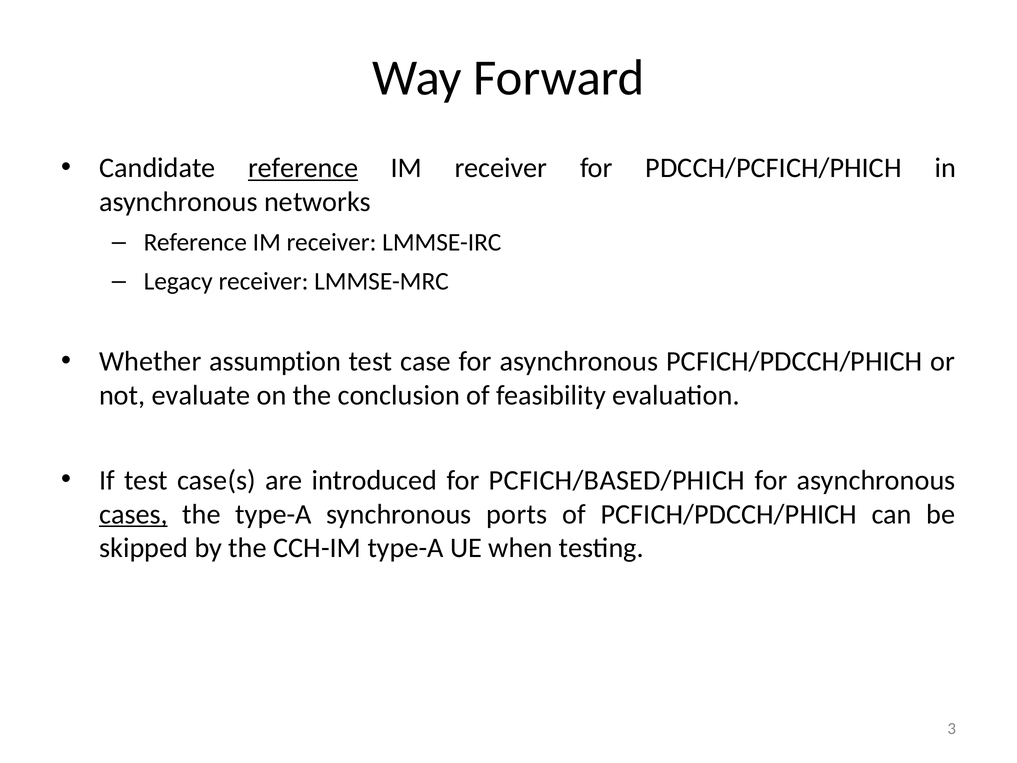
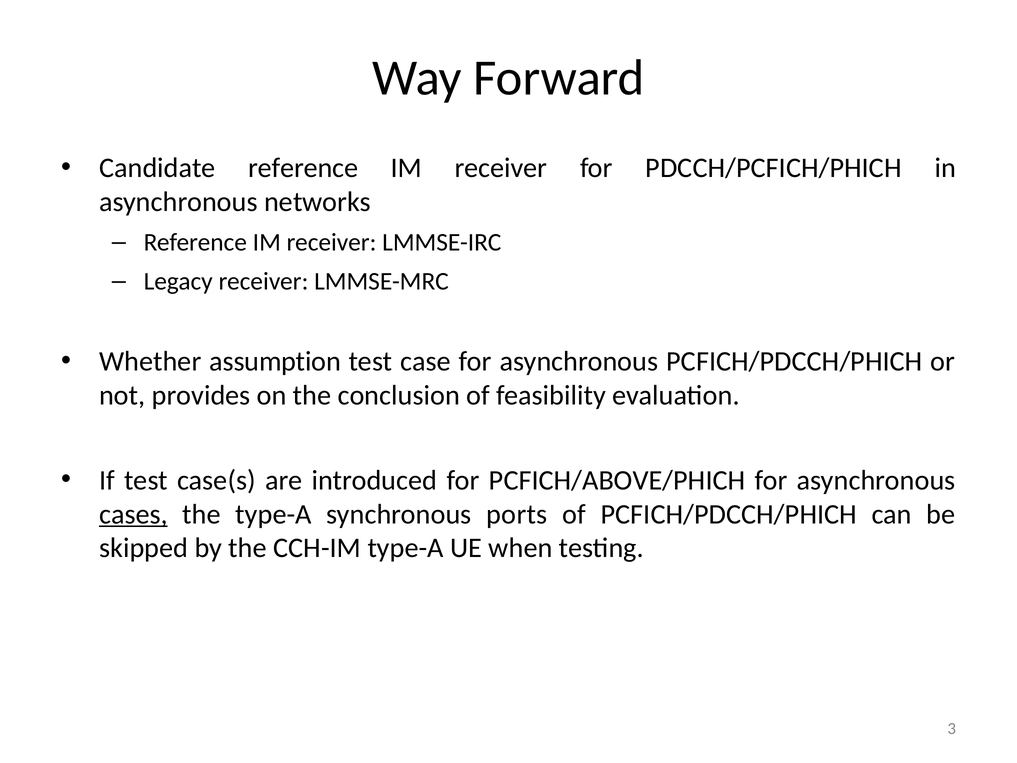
reference at (303, 168) underline: present -> none
evaluate: evaluate -> provides
PCFICH/BASED/PHICH: PCFICH/BASED/PHICH -> PCFICH/ABOVE/PHICH
